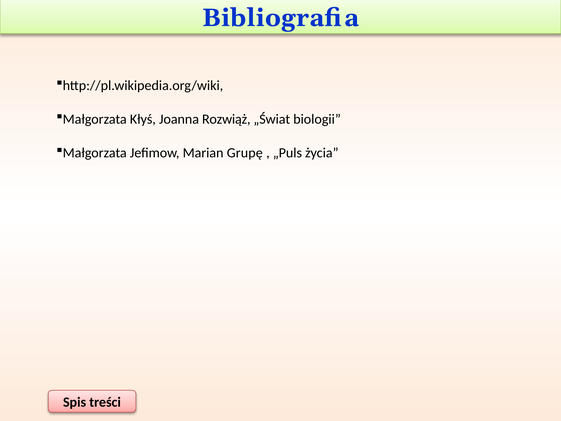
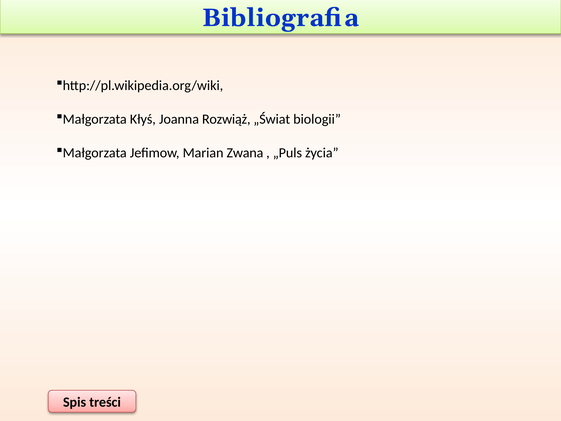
Grupę: Grupę -> Zwana
